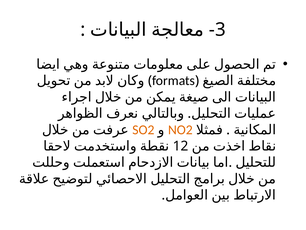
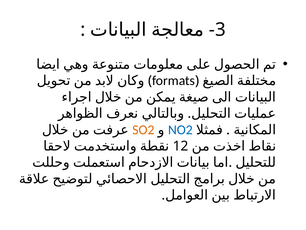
NO2 colour: orange -> blue
